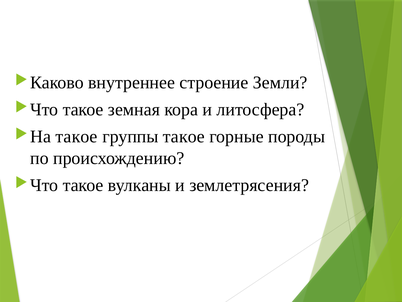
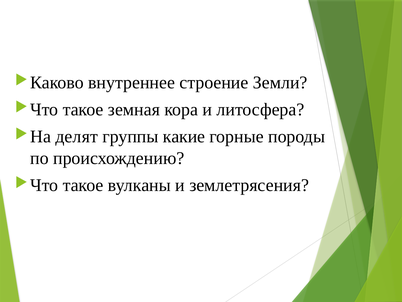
такое at (77, 136): такое -> делят
группы такое: такое -> какие
